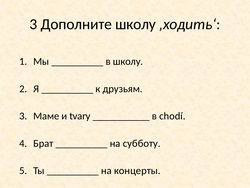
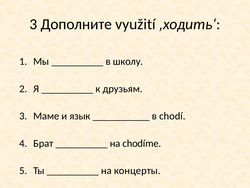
Дополните школу: школу -> využití
tvary: tvary -> язык
субботу: субботу -> chodíme
